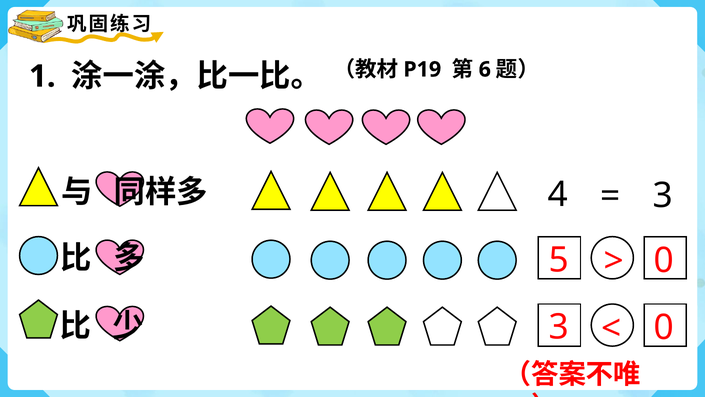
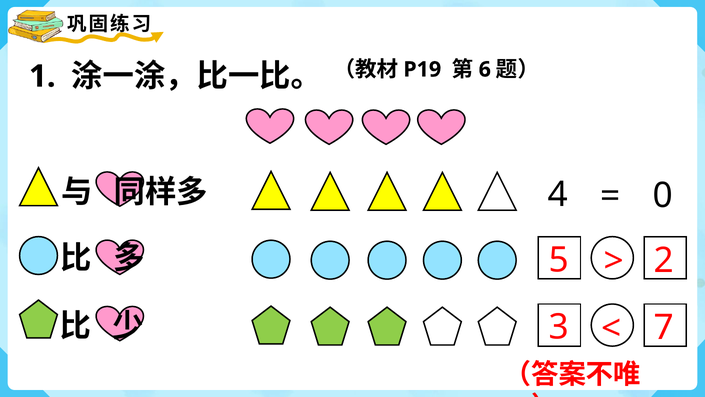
4 3: 3 -> 0
5 0: 0 -> 2
3 0: 0 -> 7
